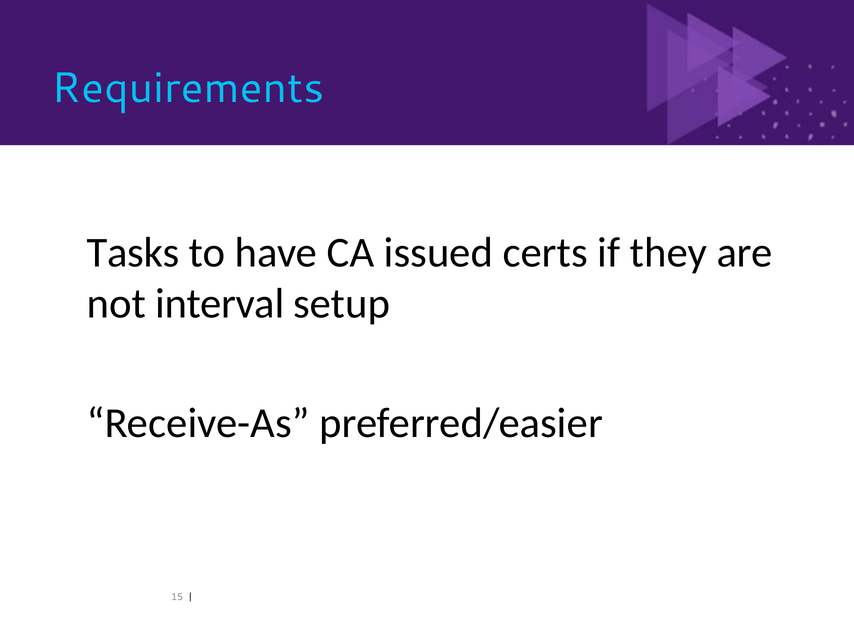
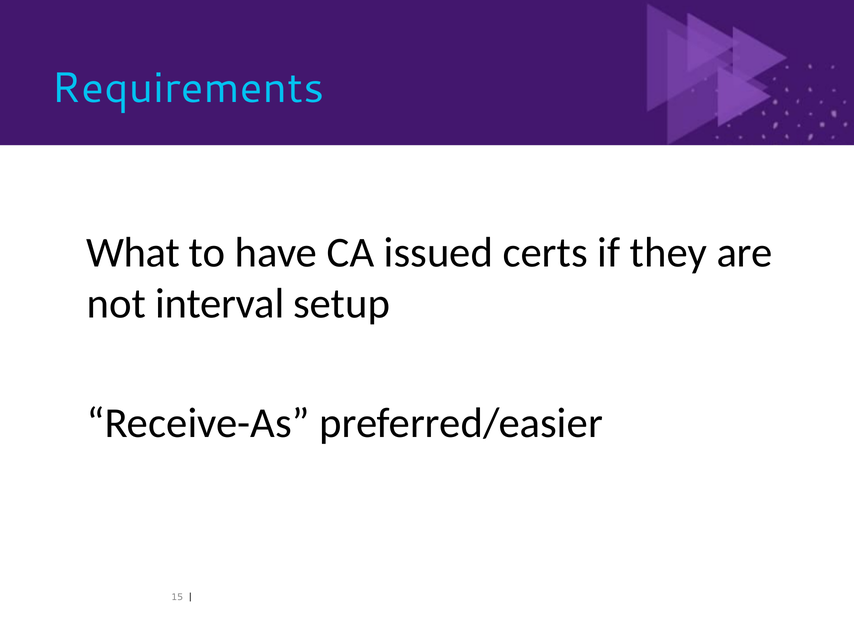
Tasks: Tasks -> What
